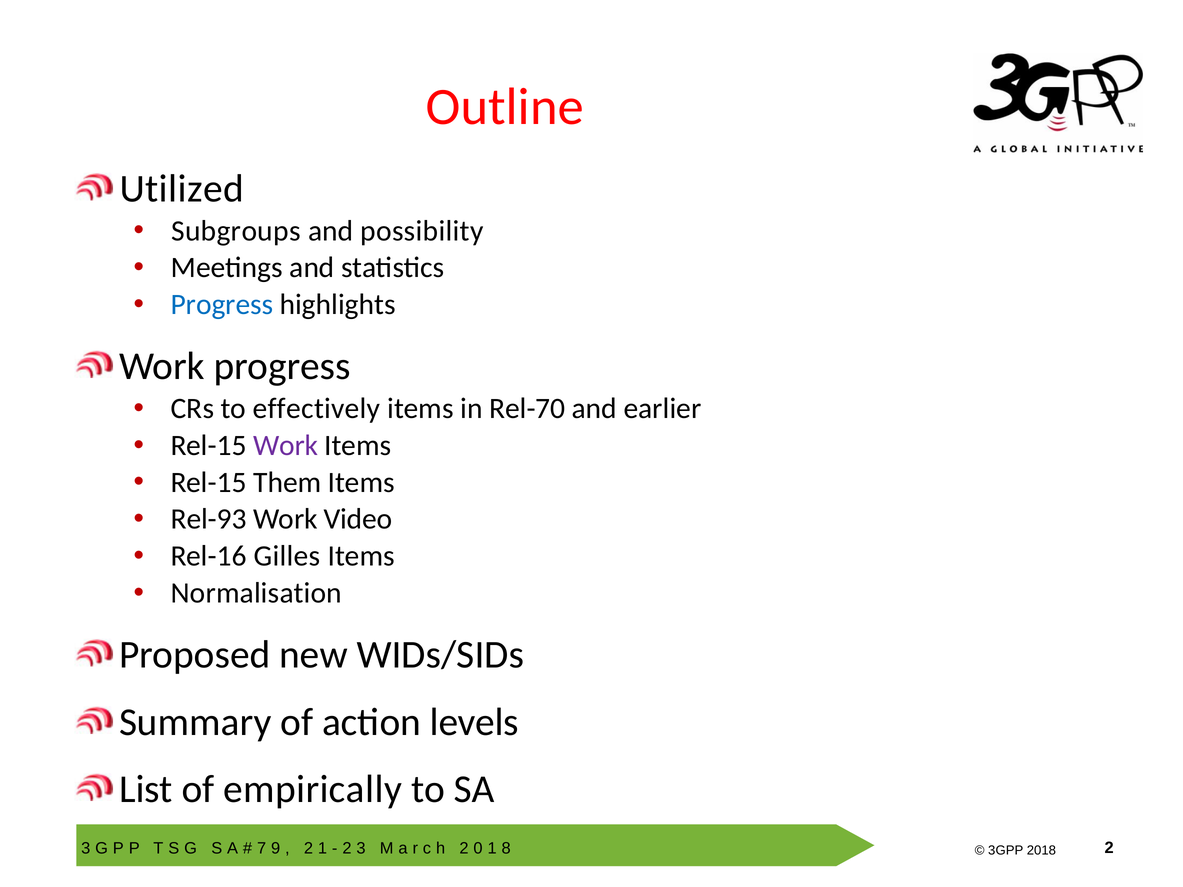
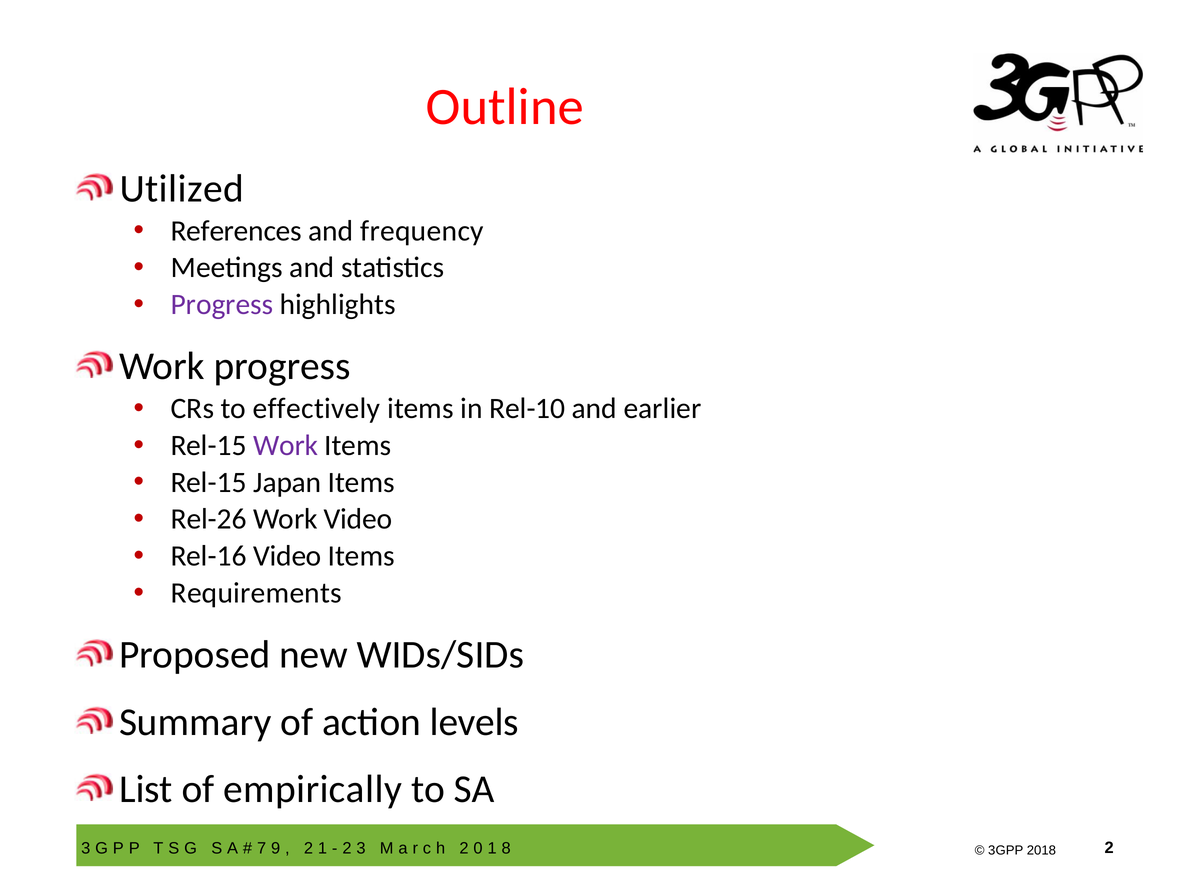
Subgroups: Subgroups -> References
possibility: possibility -> frequency
Progress at (222, 305) colour: blue -> purple
Rel-70: Rel-70 -> Rel-10
Them: Them -> Japan
Rel-93: Rel-93 -> Rel-26
Rel-16 Gilles: Gilles -> Video
Normalisation: Normalisation -> Requirements
